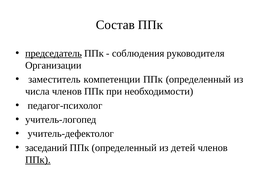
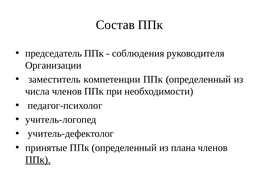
председатель underline: present -> none
заседаний: заседаний -> принятые
детей: детей -> плана
